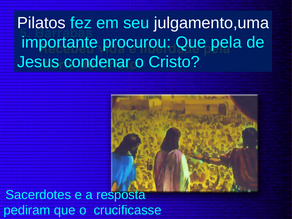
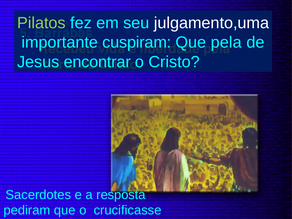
Pilatos colour: white -> light green
procurou: procurou -> cuspiram
condenar: condenar -> encontrar
